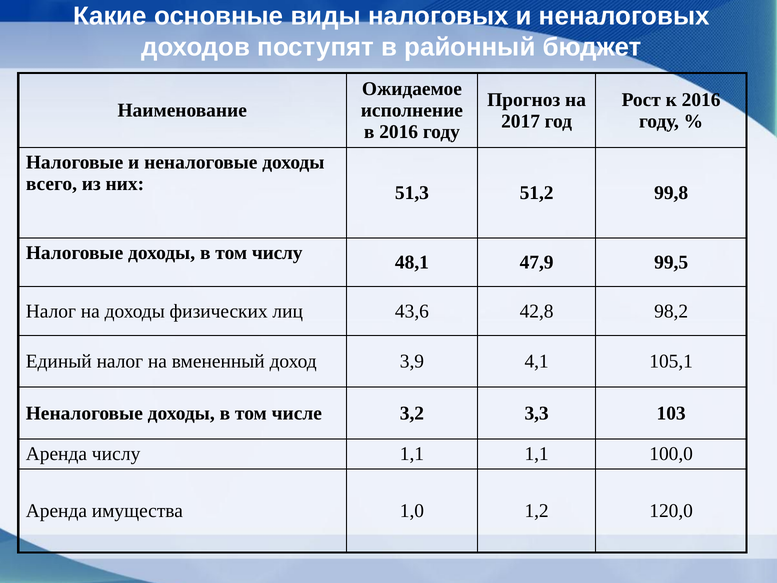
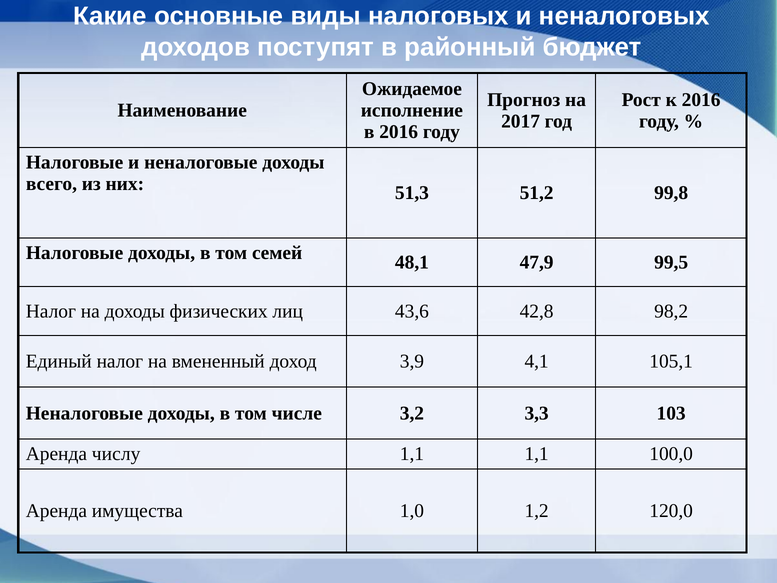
том числу: числу -> семей
